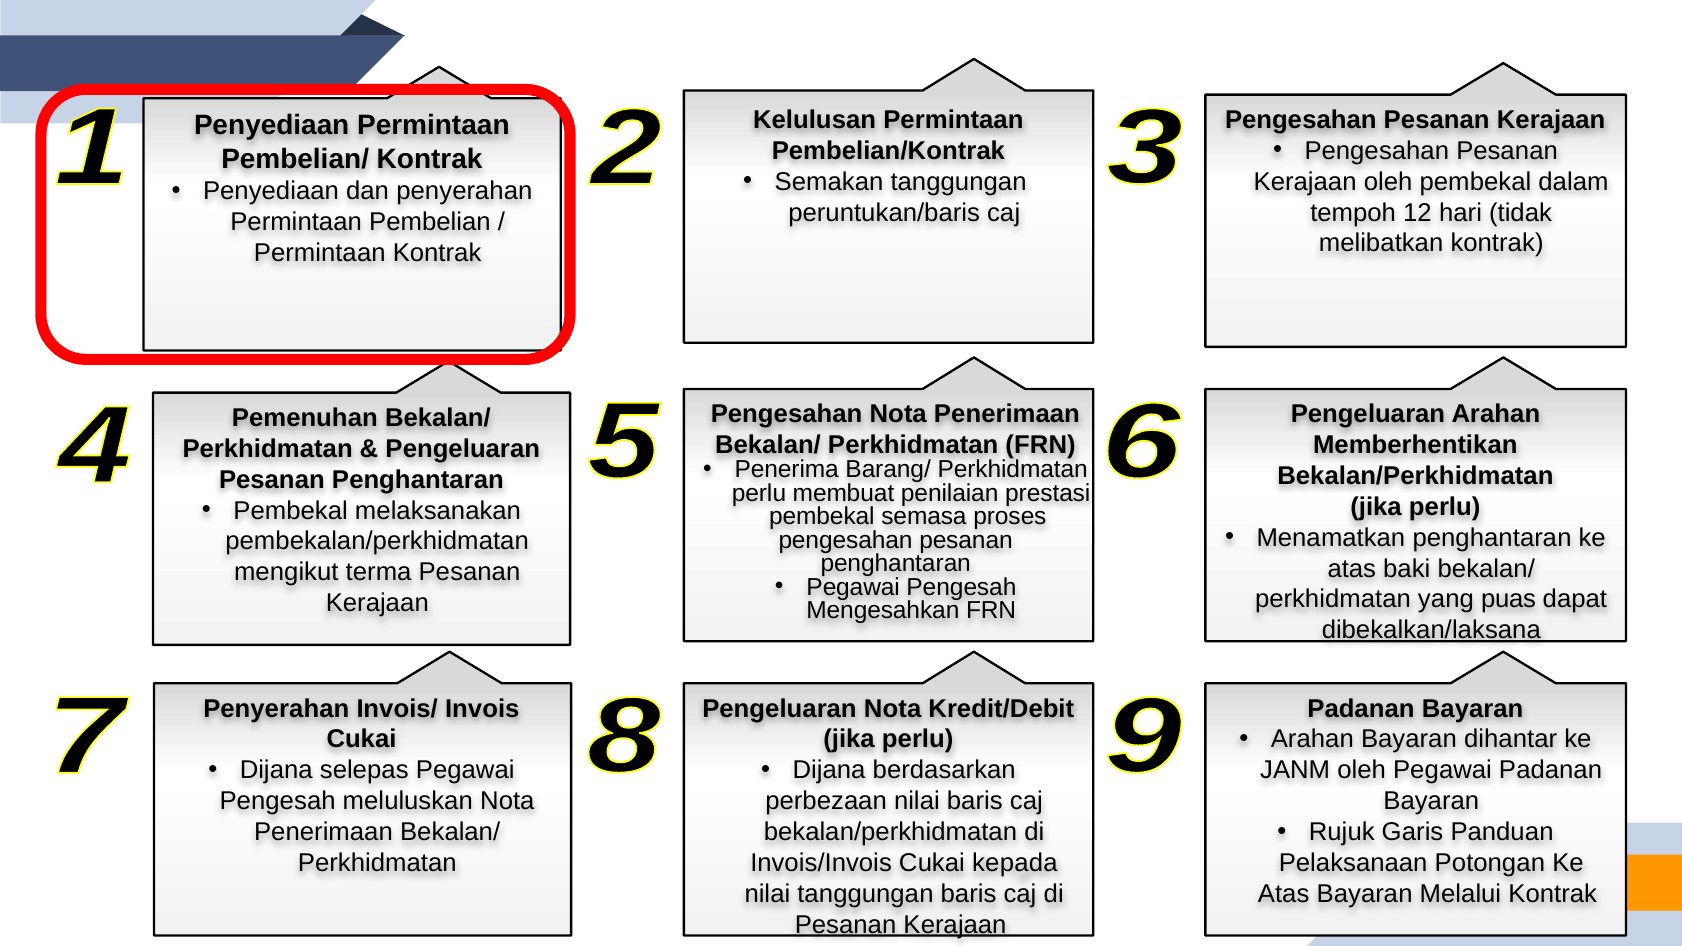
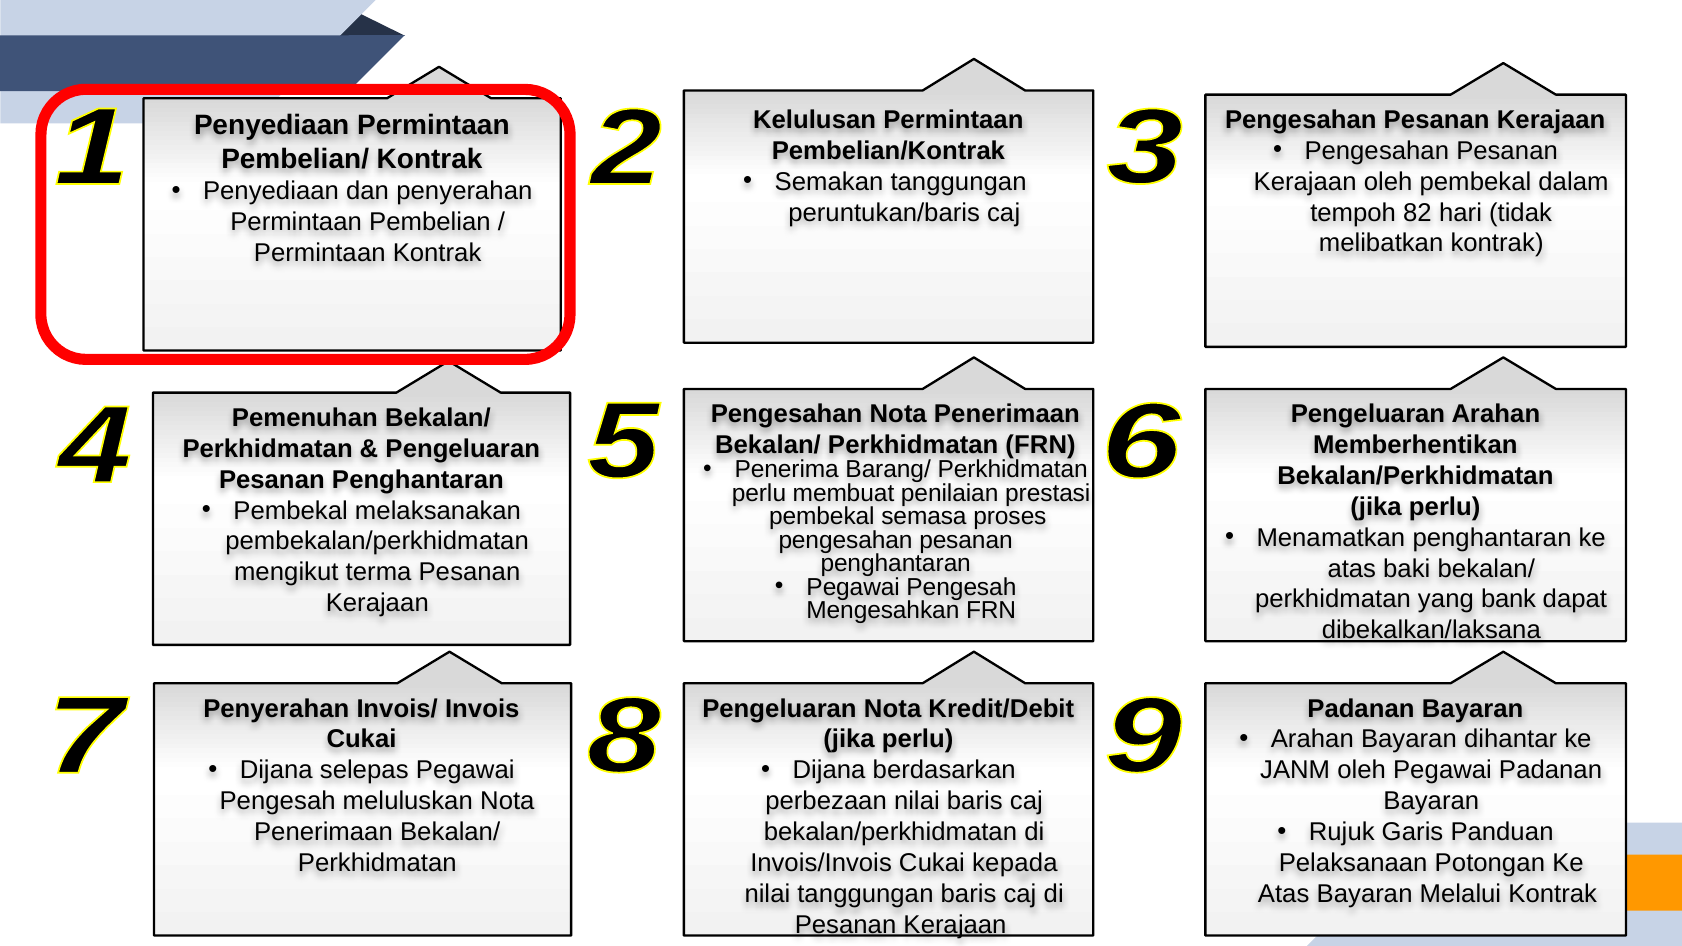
12: 12 -> 82
puas: puas -> bank
